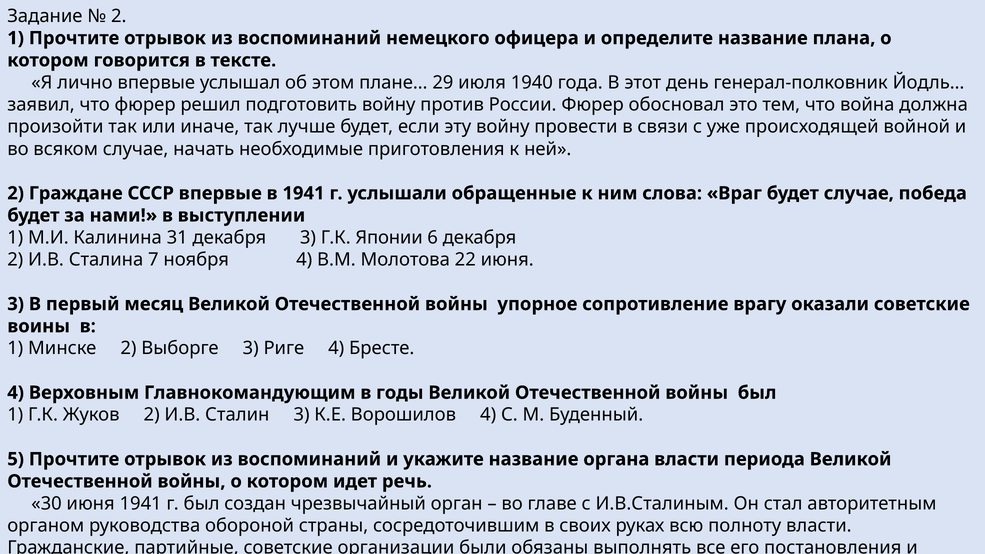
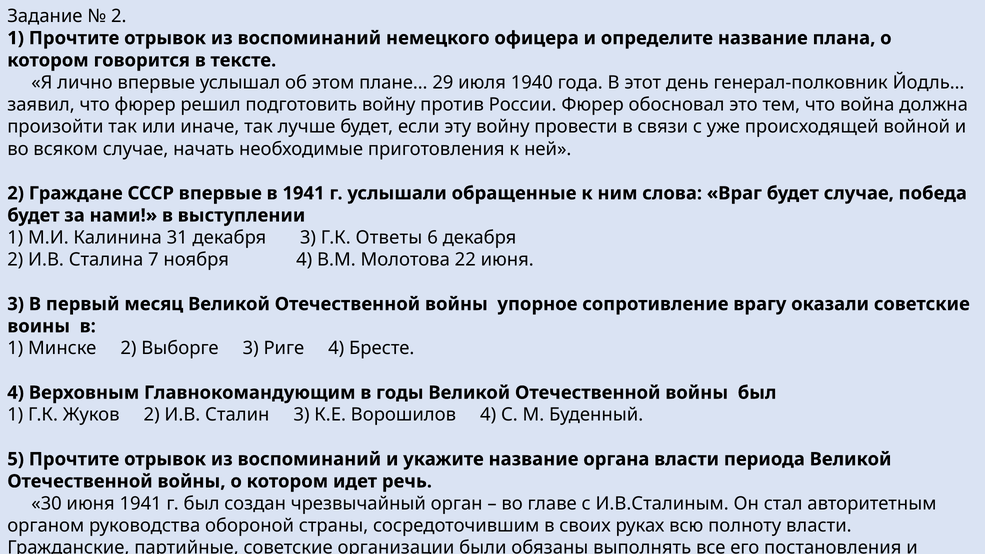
Японии: Японии -> Ответы
